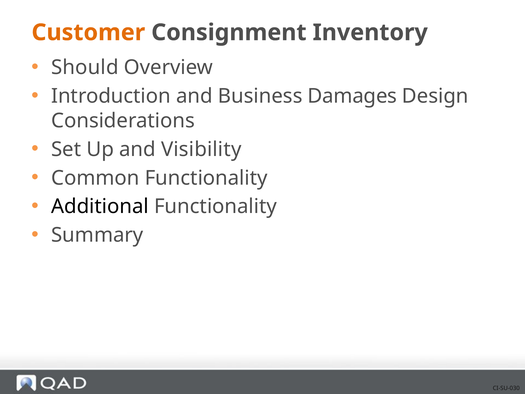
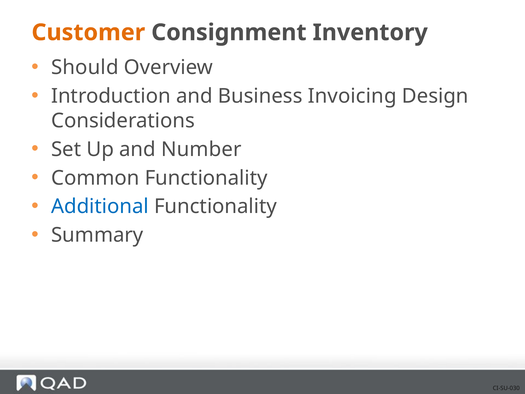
Damages: Damages -> Invoicing
Visibility: Visibility -> Number
Additional colour: black -> blue
